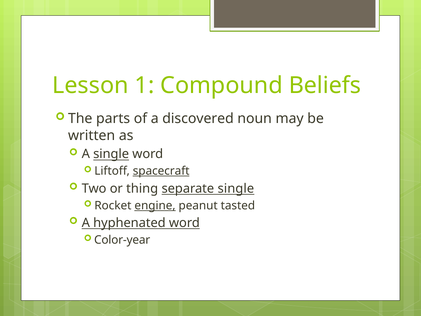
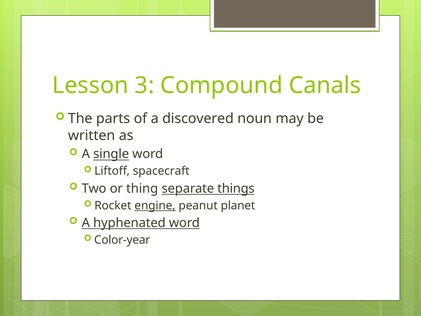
1: 1 -> 3
Beliefs: Beliefs -> Canals
spacecraft underline: present -> none
separate single: single -> things
tasted: tasted -> planet
